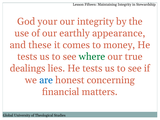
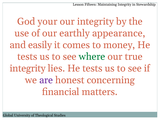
these: these -> easily
dealings at (28, 68): dealings -> integrity
are colour: blue -> purple
